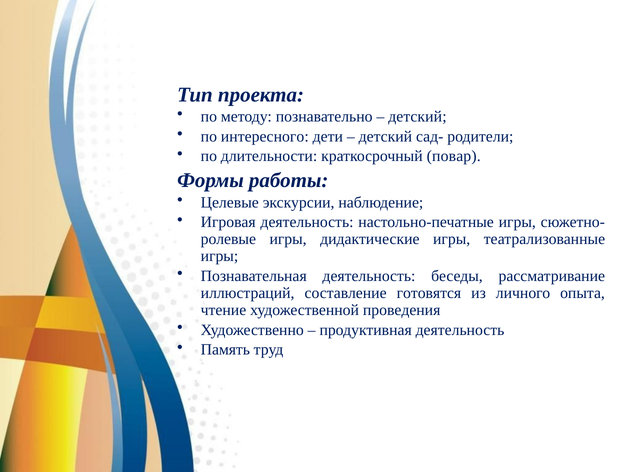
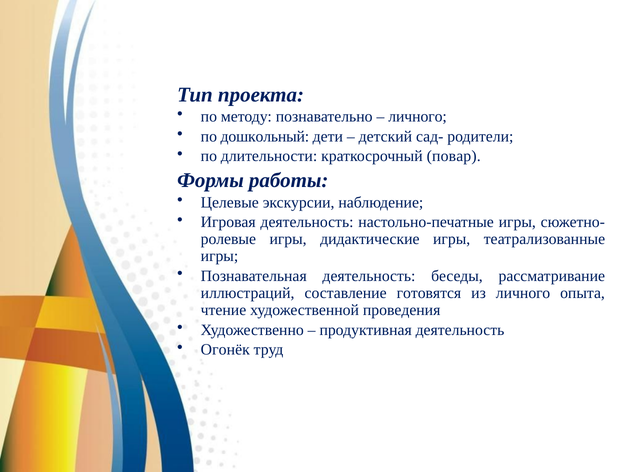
детский at (417, 116): детский -> личного
интересного: интересного -> дошкольный
Память: Память -> Огонёк
